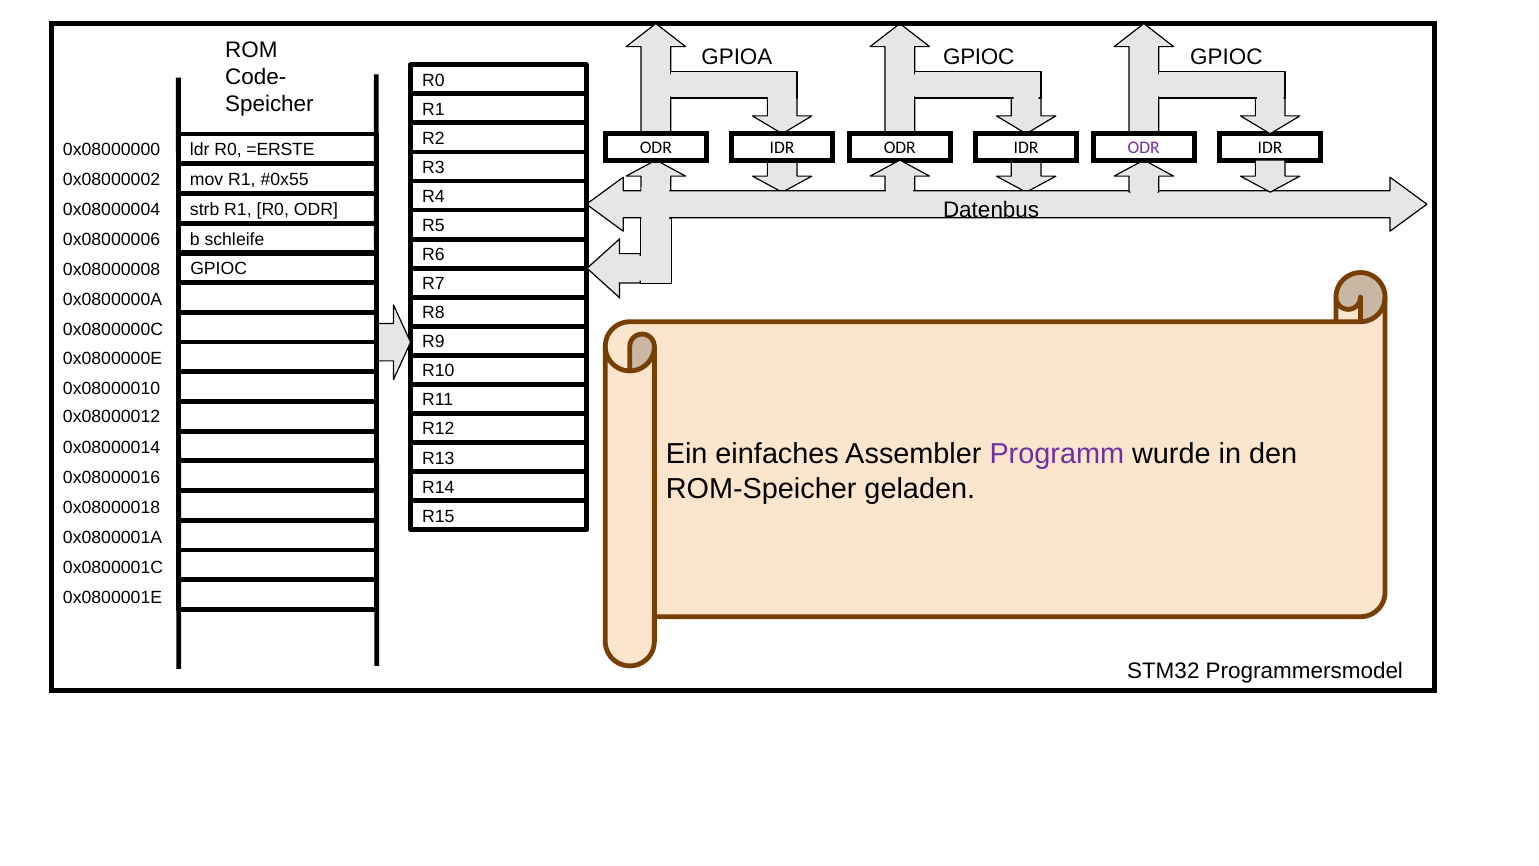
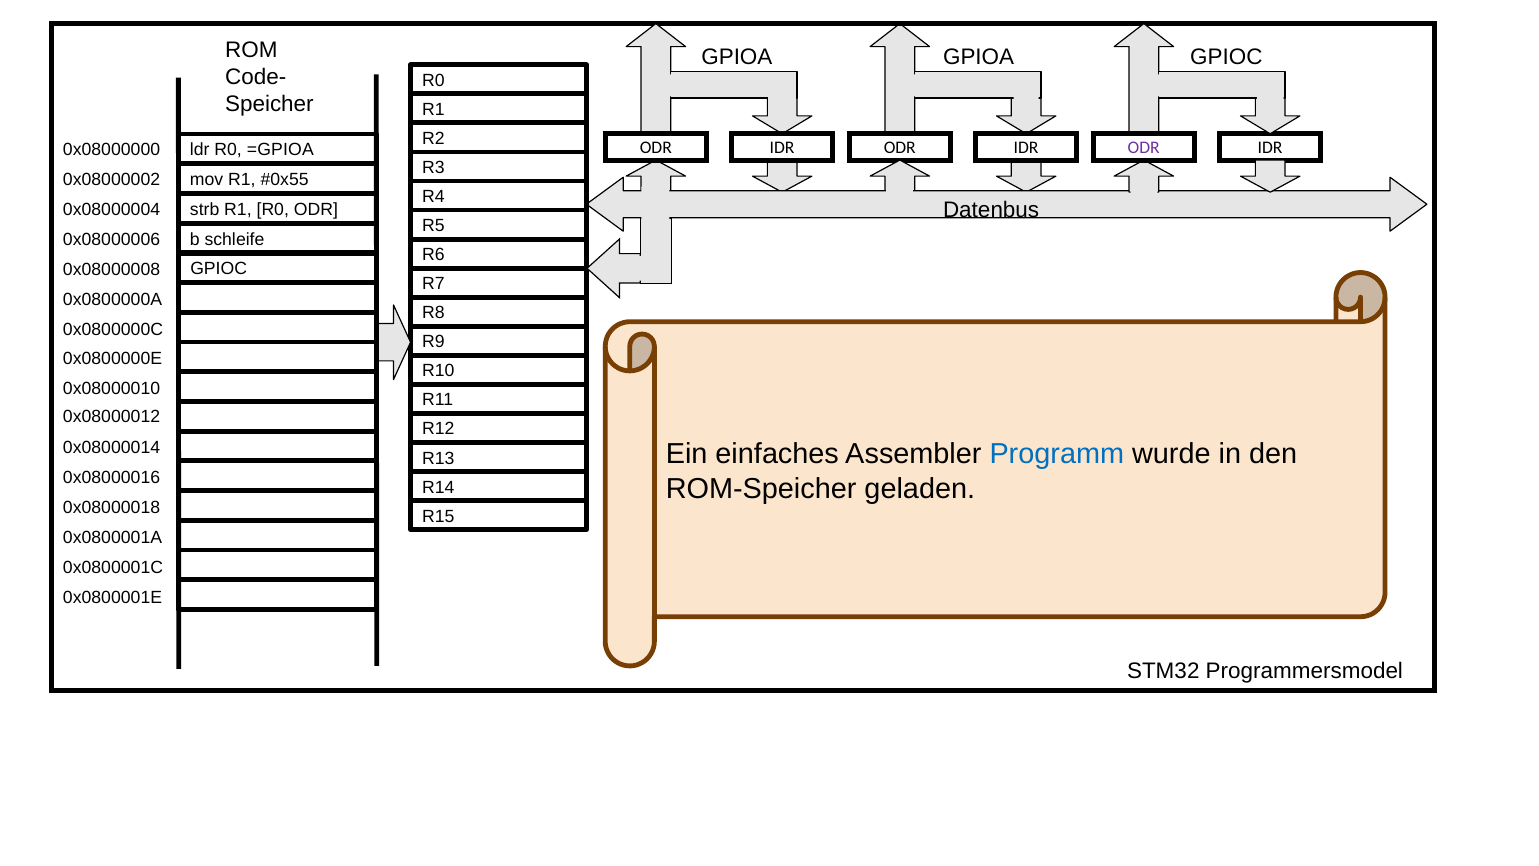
GPIOC at (979, 57): GPIOC -> GPIOA
=ERSTE: =ERSTE -> =GPIOA
Programm colour: purple -> blue
